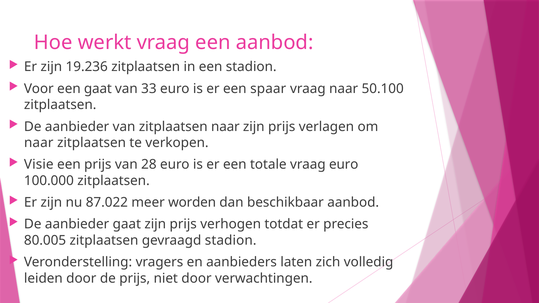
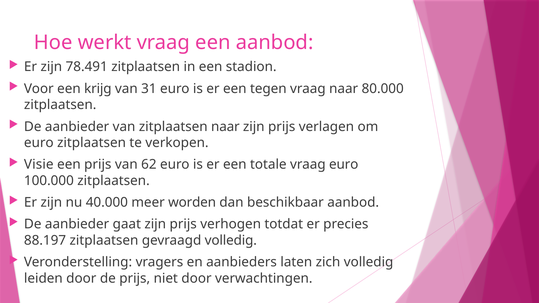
19.236: 19.236 -> 78.491
een gaat: gaat -> krijg
33: 33 -> 31
spaar: spaar -> tegen
50.100: 50.100 -> 80.000
naar at (39, 143): naar -> euro
28: 28 -> 62
87.022: 87.022 -> 40.000
80.005: 80.005 -> 88.197
gevraagd stadion: stadion -> volledig
